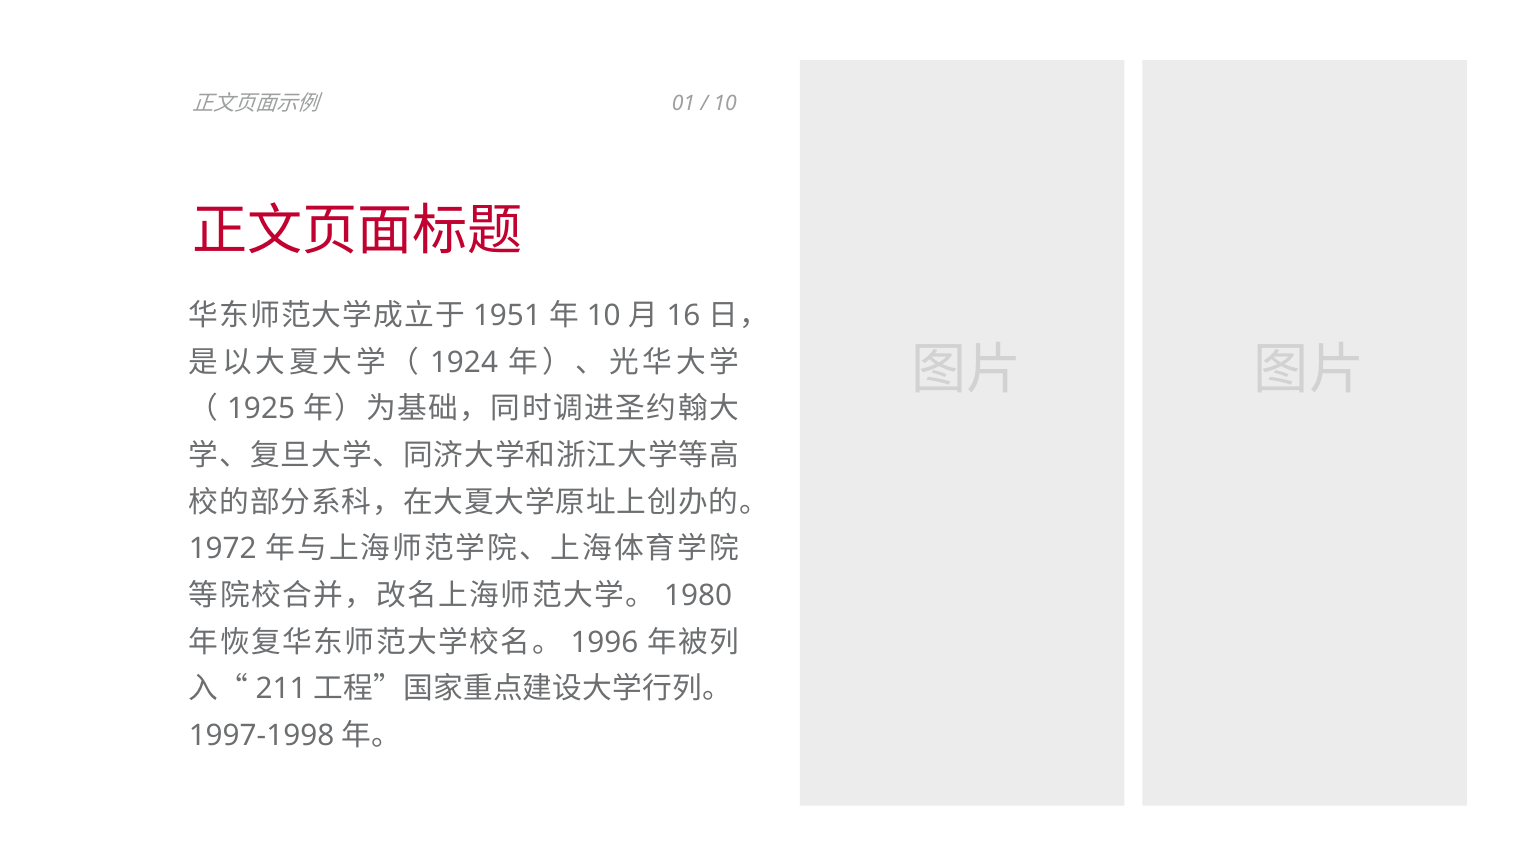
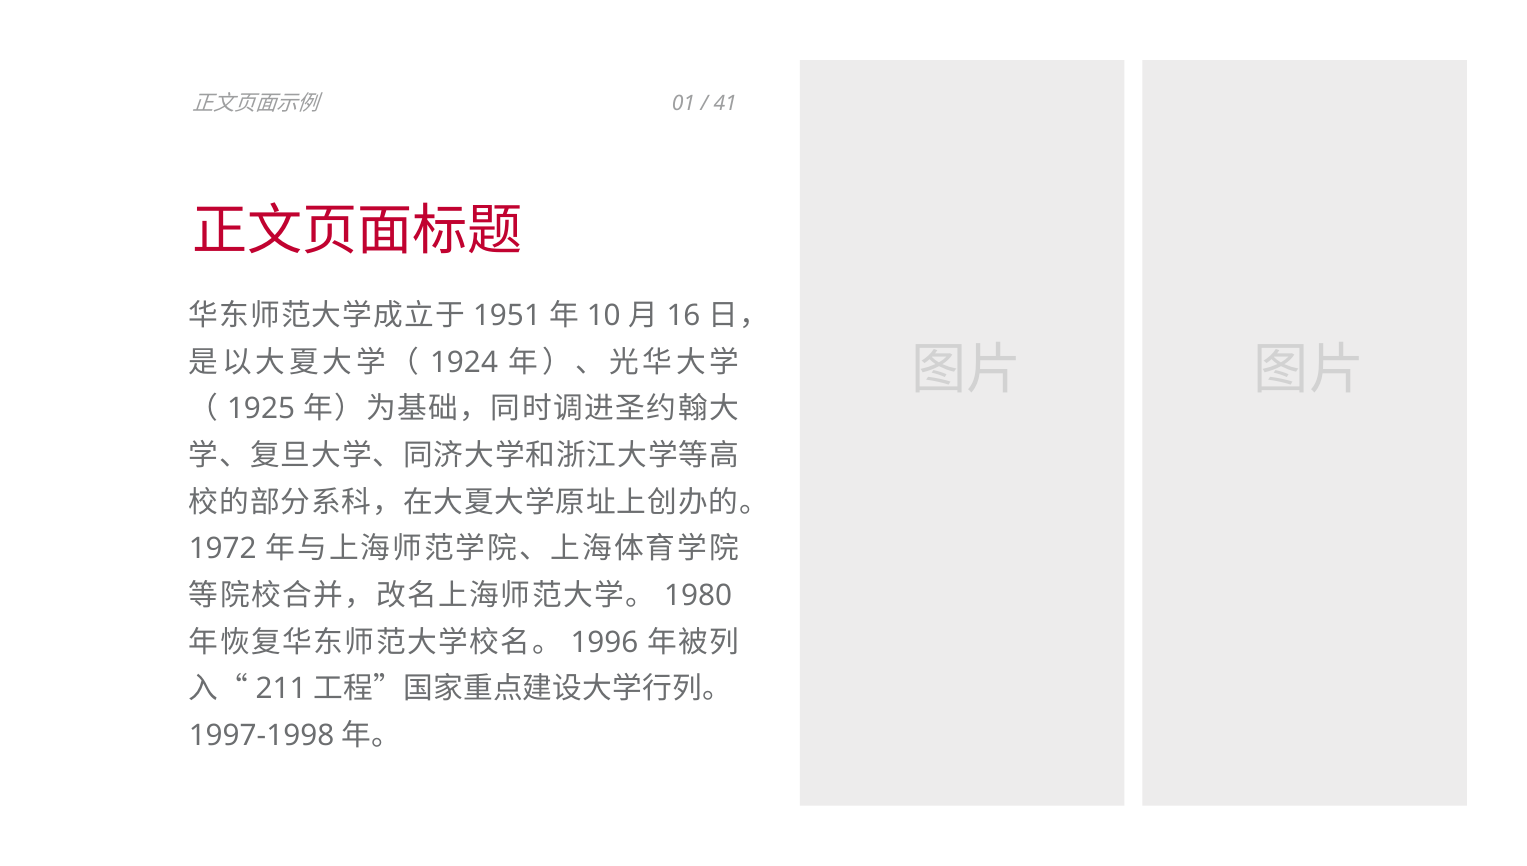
10 at (725, 103): 10 -> 41
